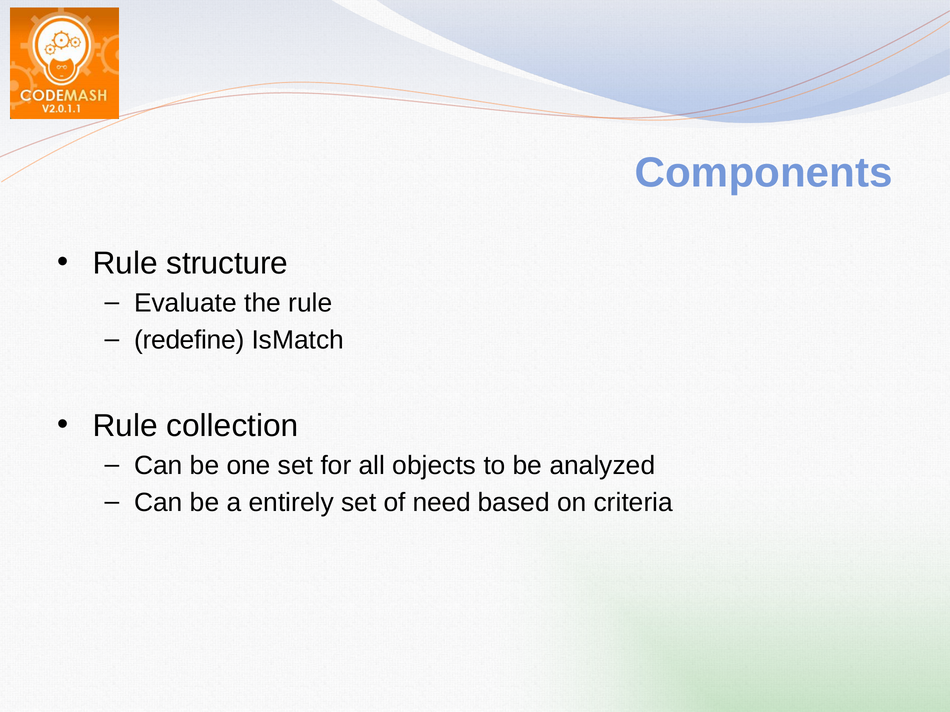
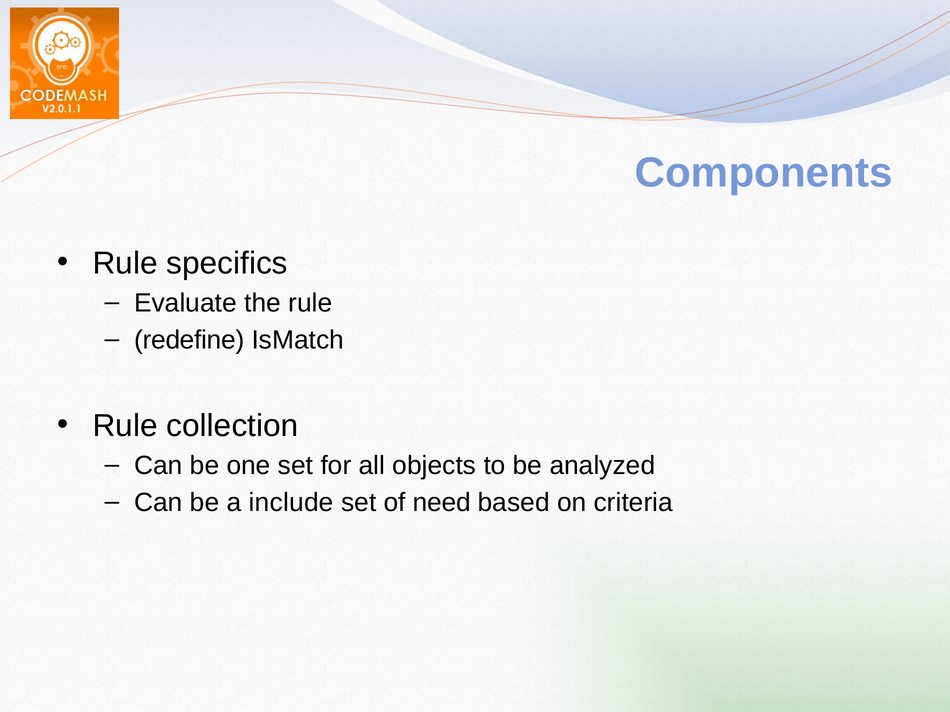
structure: structure -> specifics
entirely: entirely -> include
